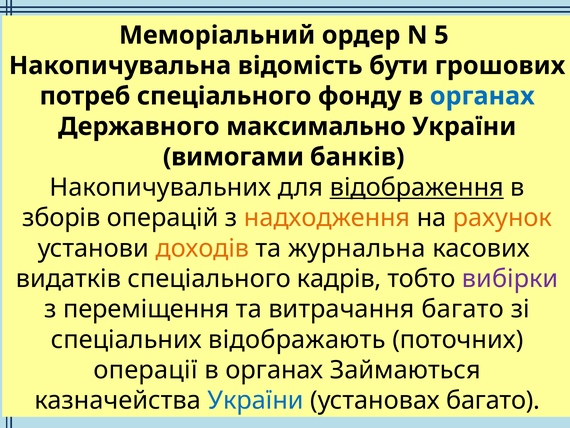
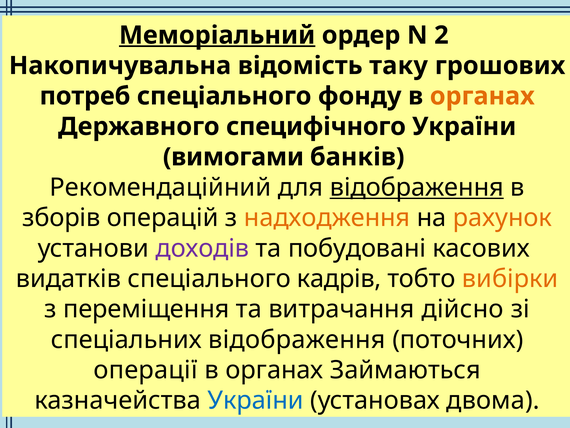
Меморіальний underline: none -> present
5: 5 -> 2
бути: бути -> таку
органах at (482, 96) colour: blue -> orange
максимально: максимально -> специфічного
Накопичувальних: Накопичувальних -> Рекомендаційний
доходів colour: orange -> purple
журнальна: журнальна -> побудовані
вибірки colour: purple -> orange
витрачання багато: багато -> дійсно
спеціальних відображають: відображають -> відображення
установах багато: багато -> двома
